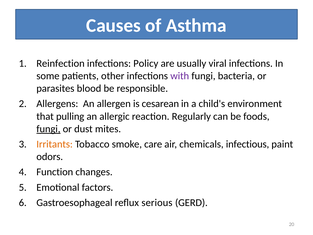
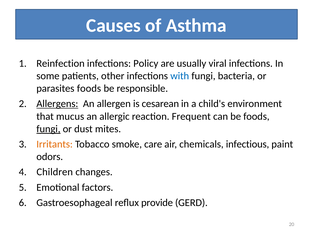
with colour: purple -> blue
parasites blood: blood -> foods
Allergens underline: none -> present
pulling: pulling -> mucus
Regularly: Regularly -> Frequent
Function: Function -> Children
serious: serious -> provide
